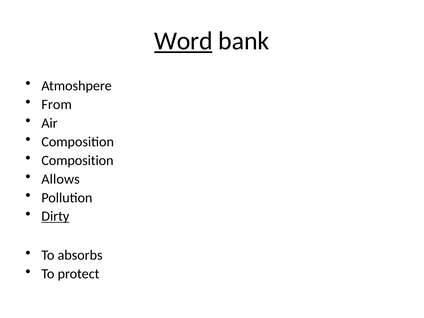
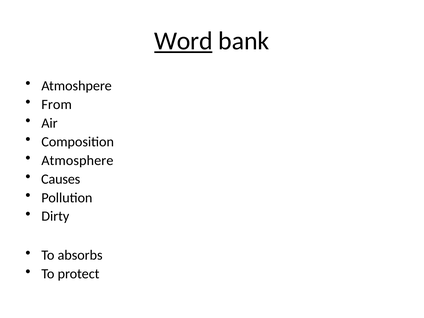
Composition at (77, 160): Composition -> Atmosphere
Allows: Allows -> Causes
Dirty underline: present -> none
